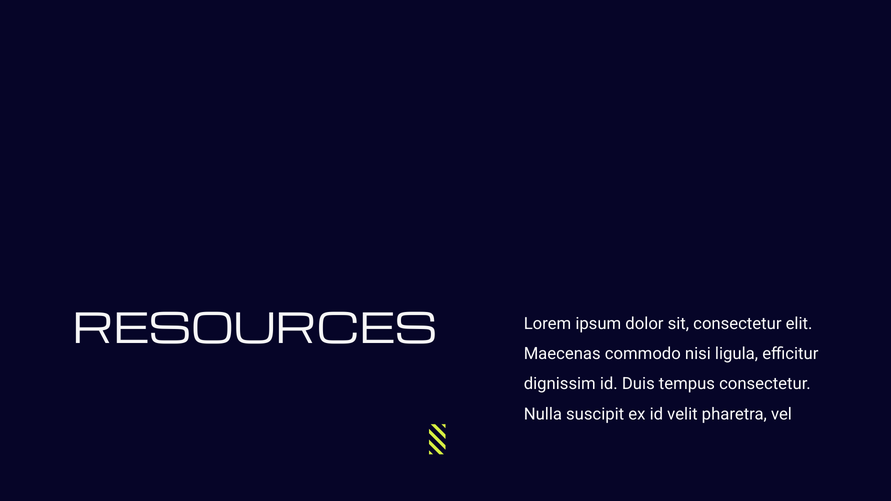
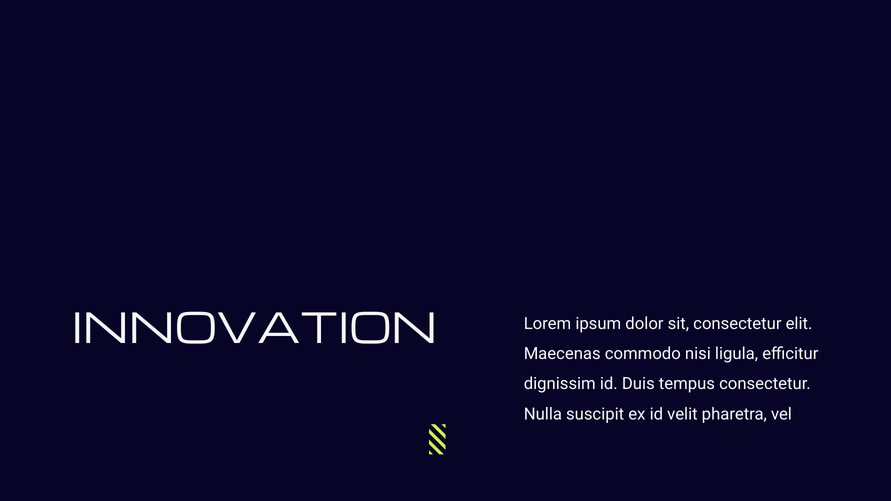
RESOURCES: RESOURCES -> INNOVATION
